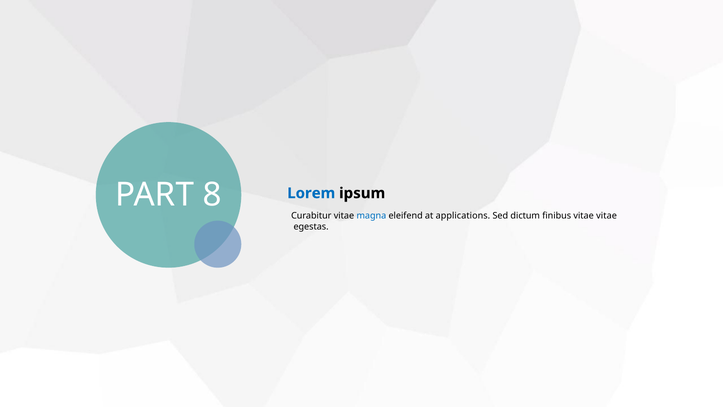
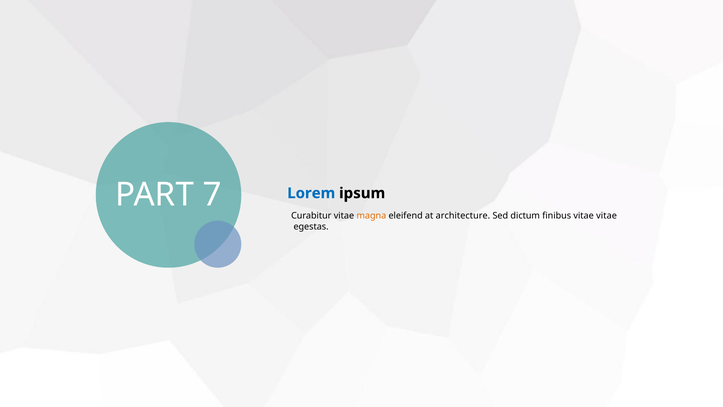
8: 8 -> 7
magna colour: blue -> orange
applications: applications -> architecture
